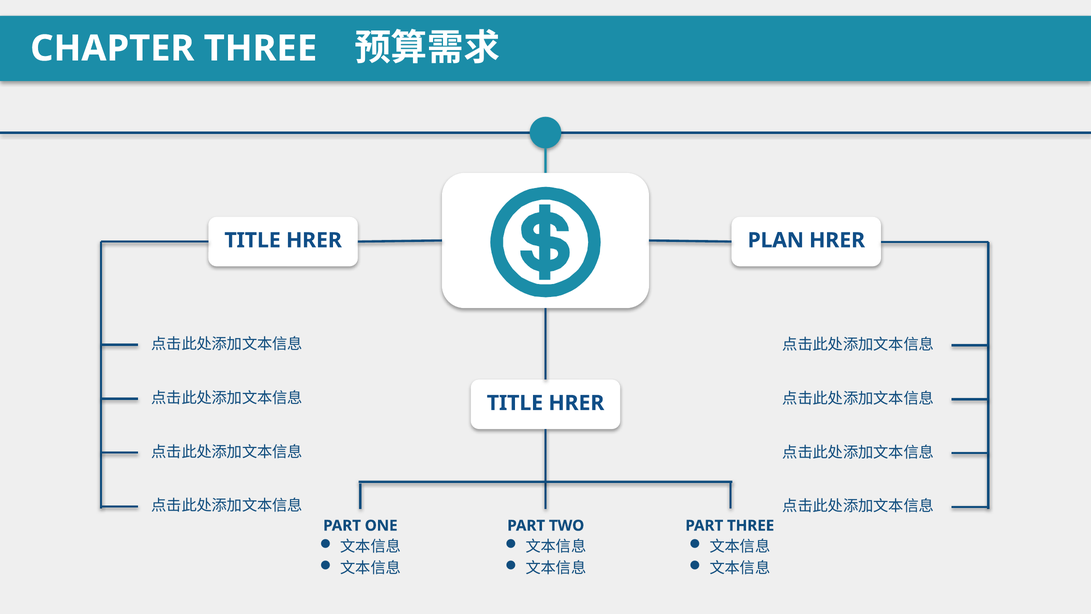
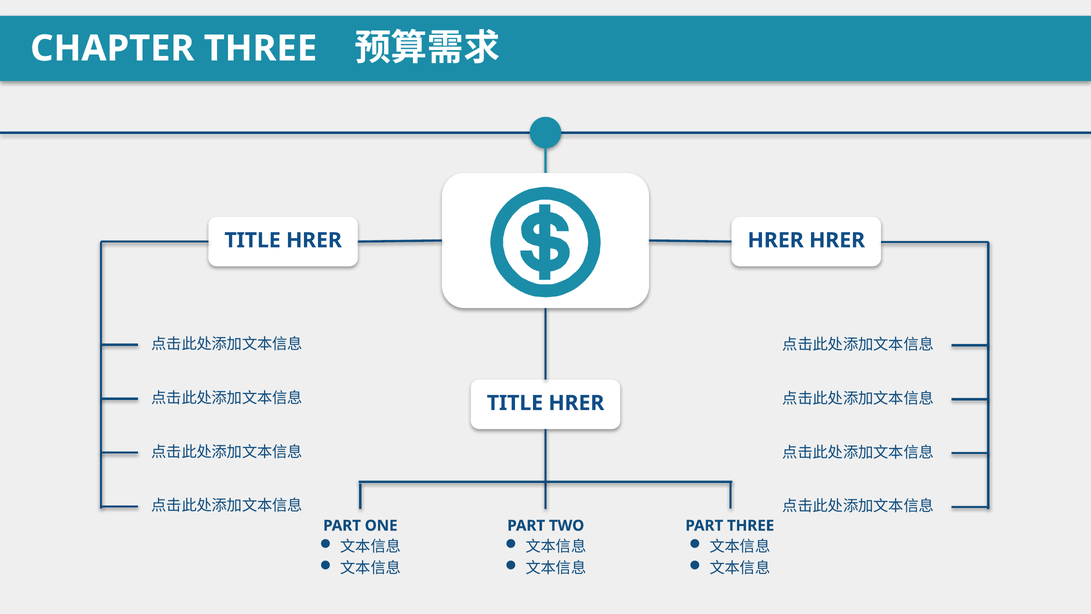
PLAN at (776, 240): PLAN -> HRER
